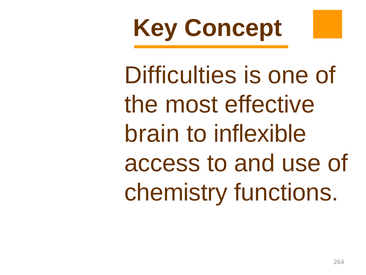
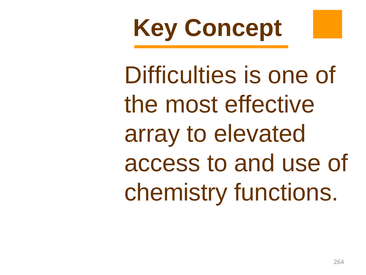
brain: brain -> array
inflexible: inflexible -> elevated
